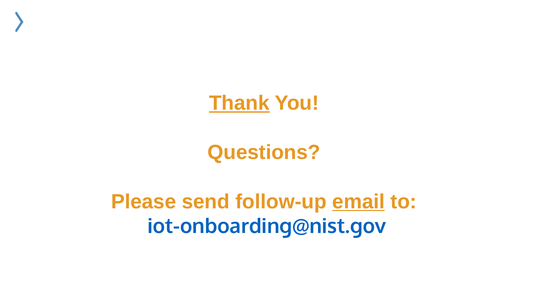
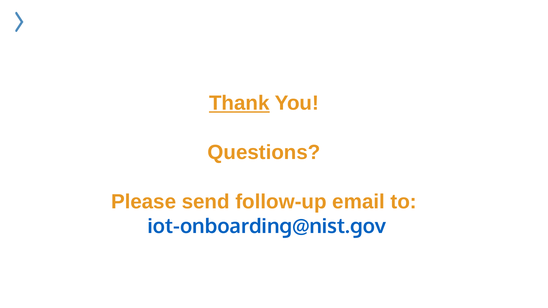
email underline: present -> none
